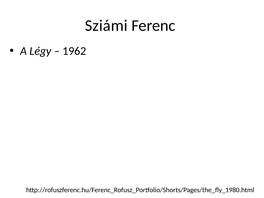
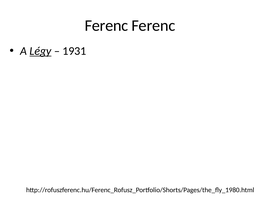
Sziámi at (106, 26): Sziámi -> Ferenc
Légy underline: none -> present
1962: 1962 -> 1931
